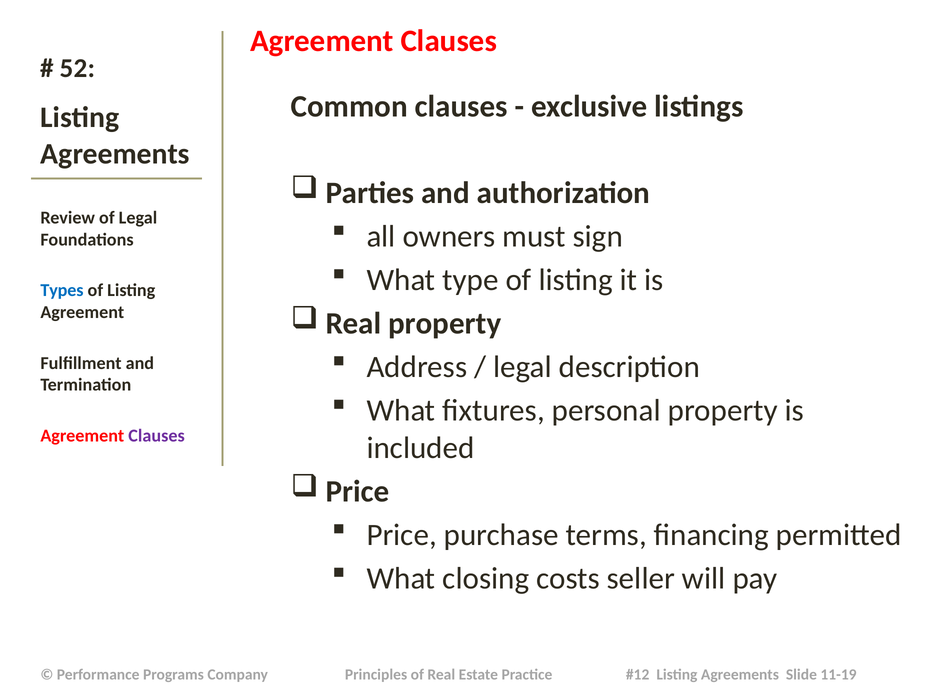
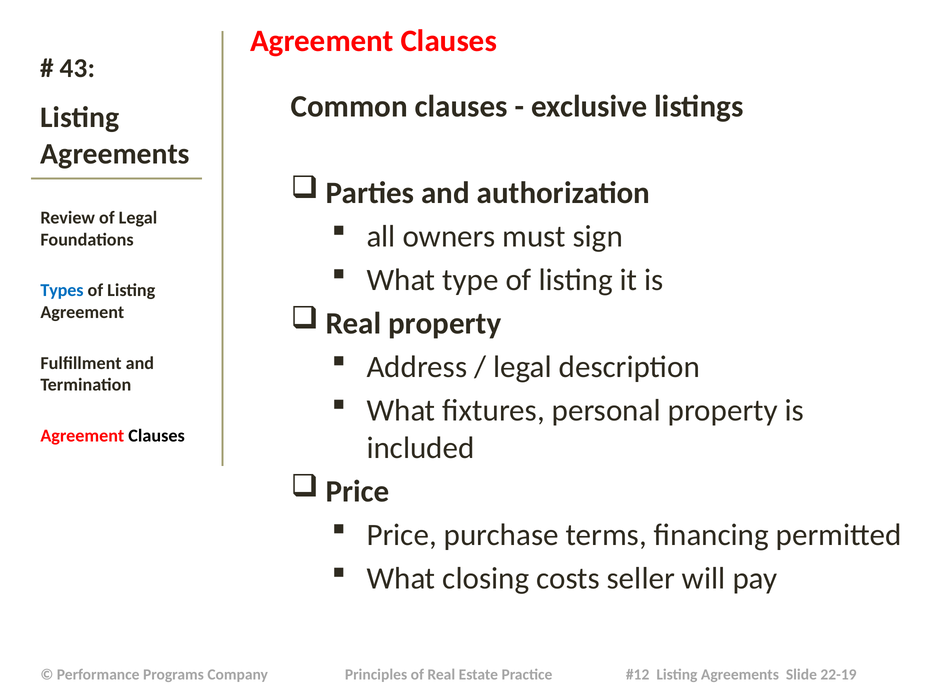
52: 52 -> 43
Clauses at (157, 436) colour: purple -> black
11-19: 11-19 -> 22-19
